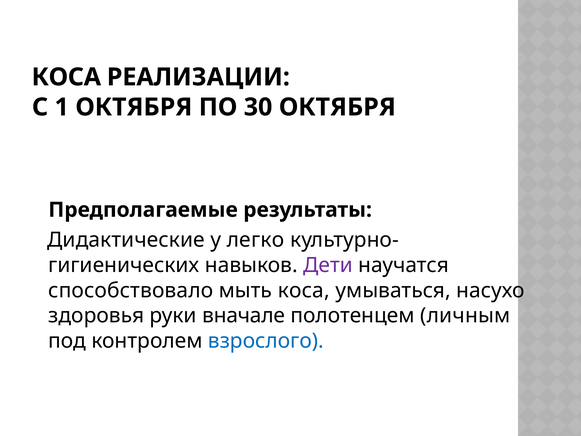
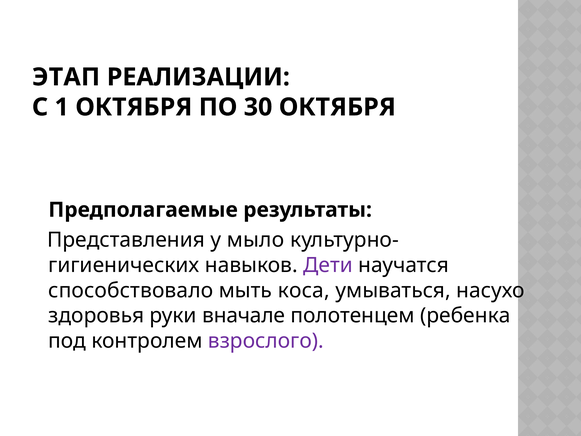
КОСА at (66, 77): КОСА -> ЭТАП
Дидактические: Дидактические -> Представления
легко: легко -> мыло
личным: личным -> ребенка
взрослого colour: blue -> purple
